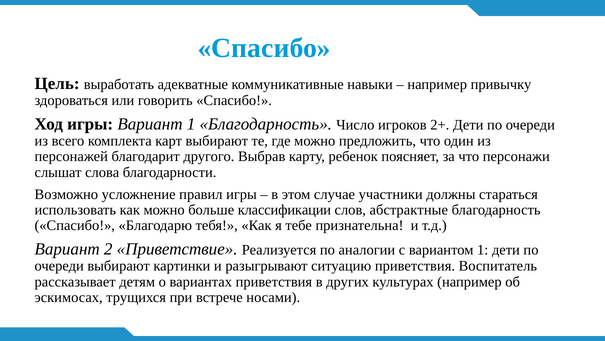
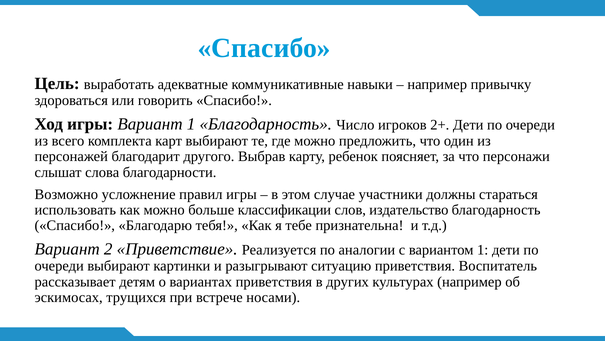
абстрактные: абстрактные -> издательство
